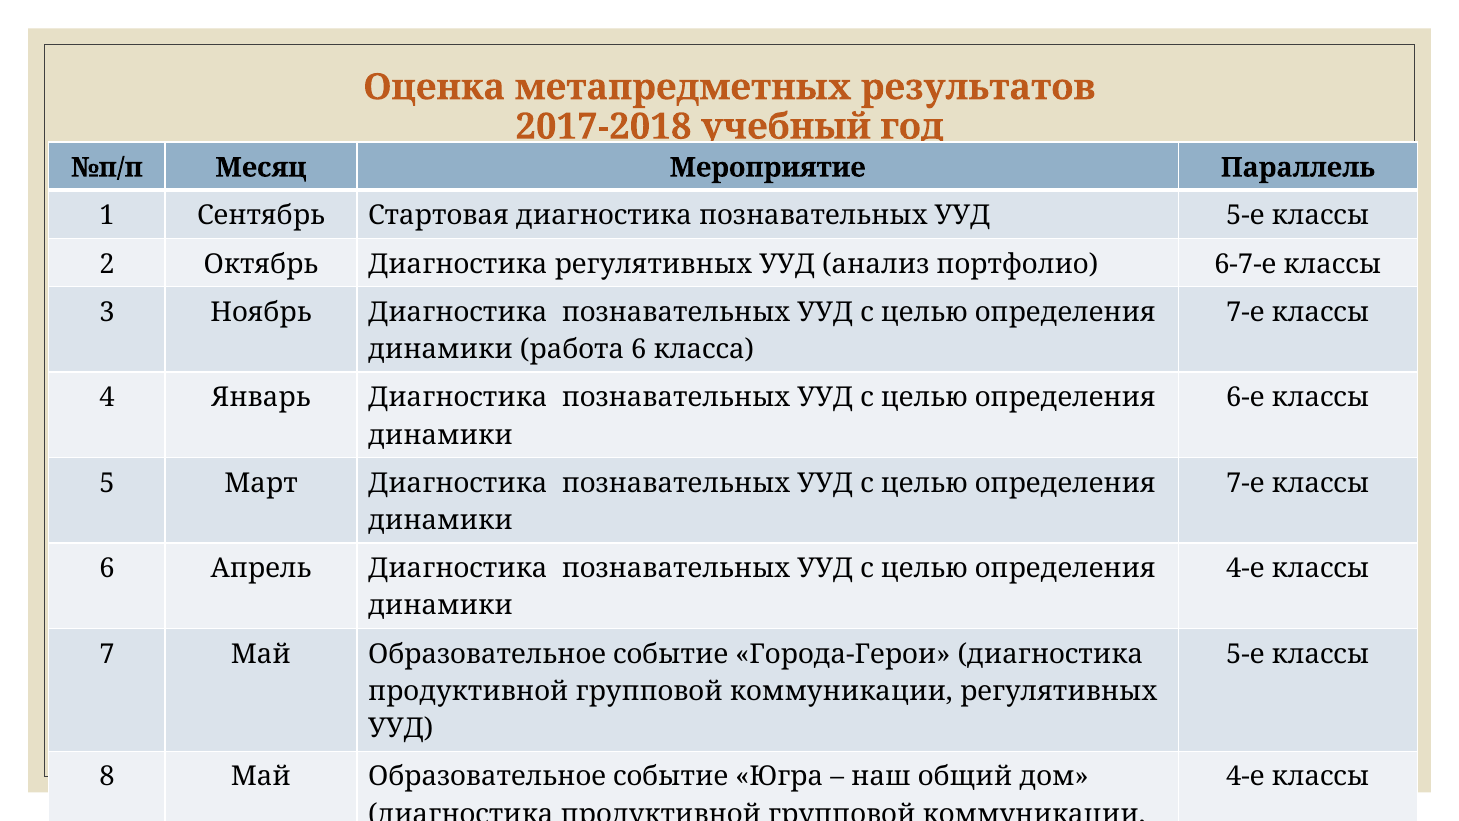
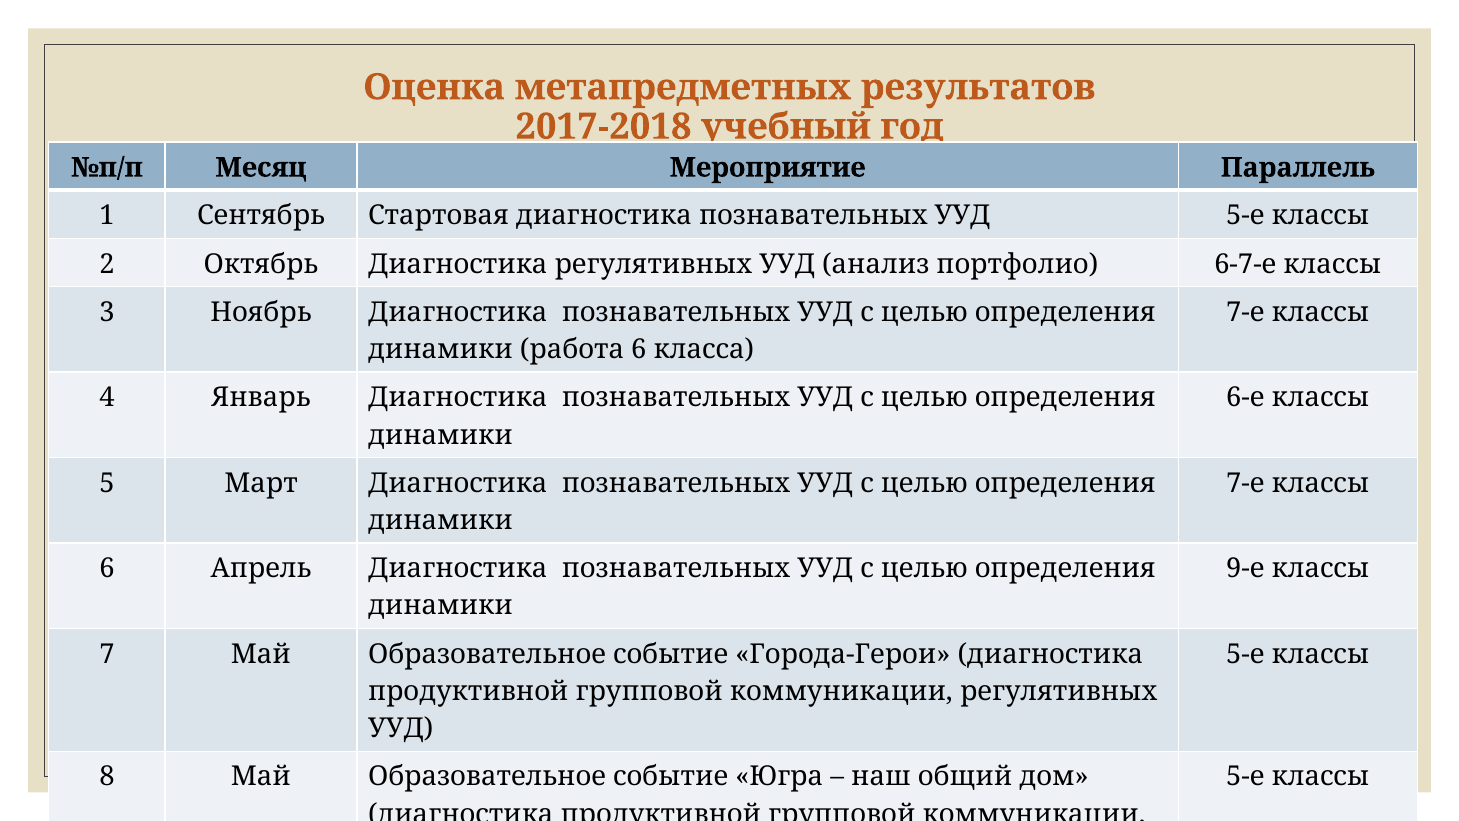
4-е at (1245, 568): 4-е -> 9-е
4-е at (1245, 777): 4-е -> 5-е
